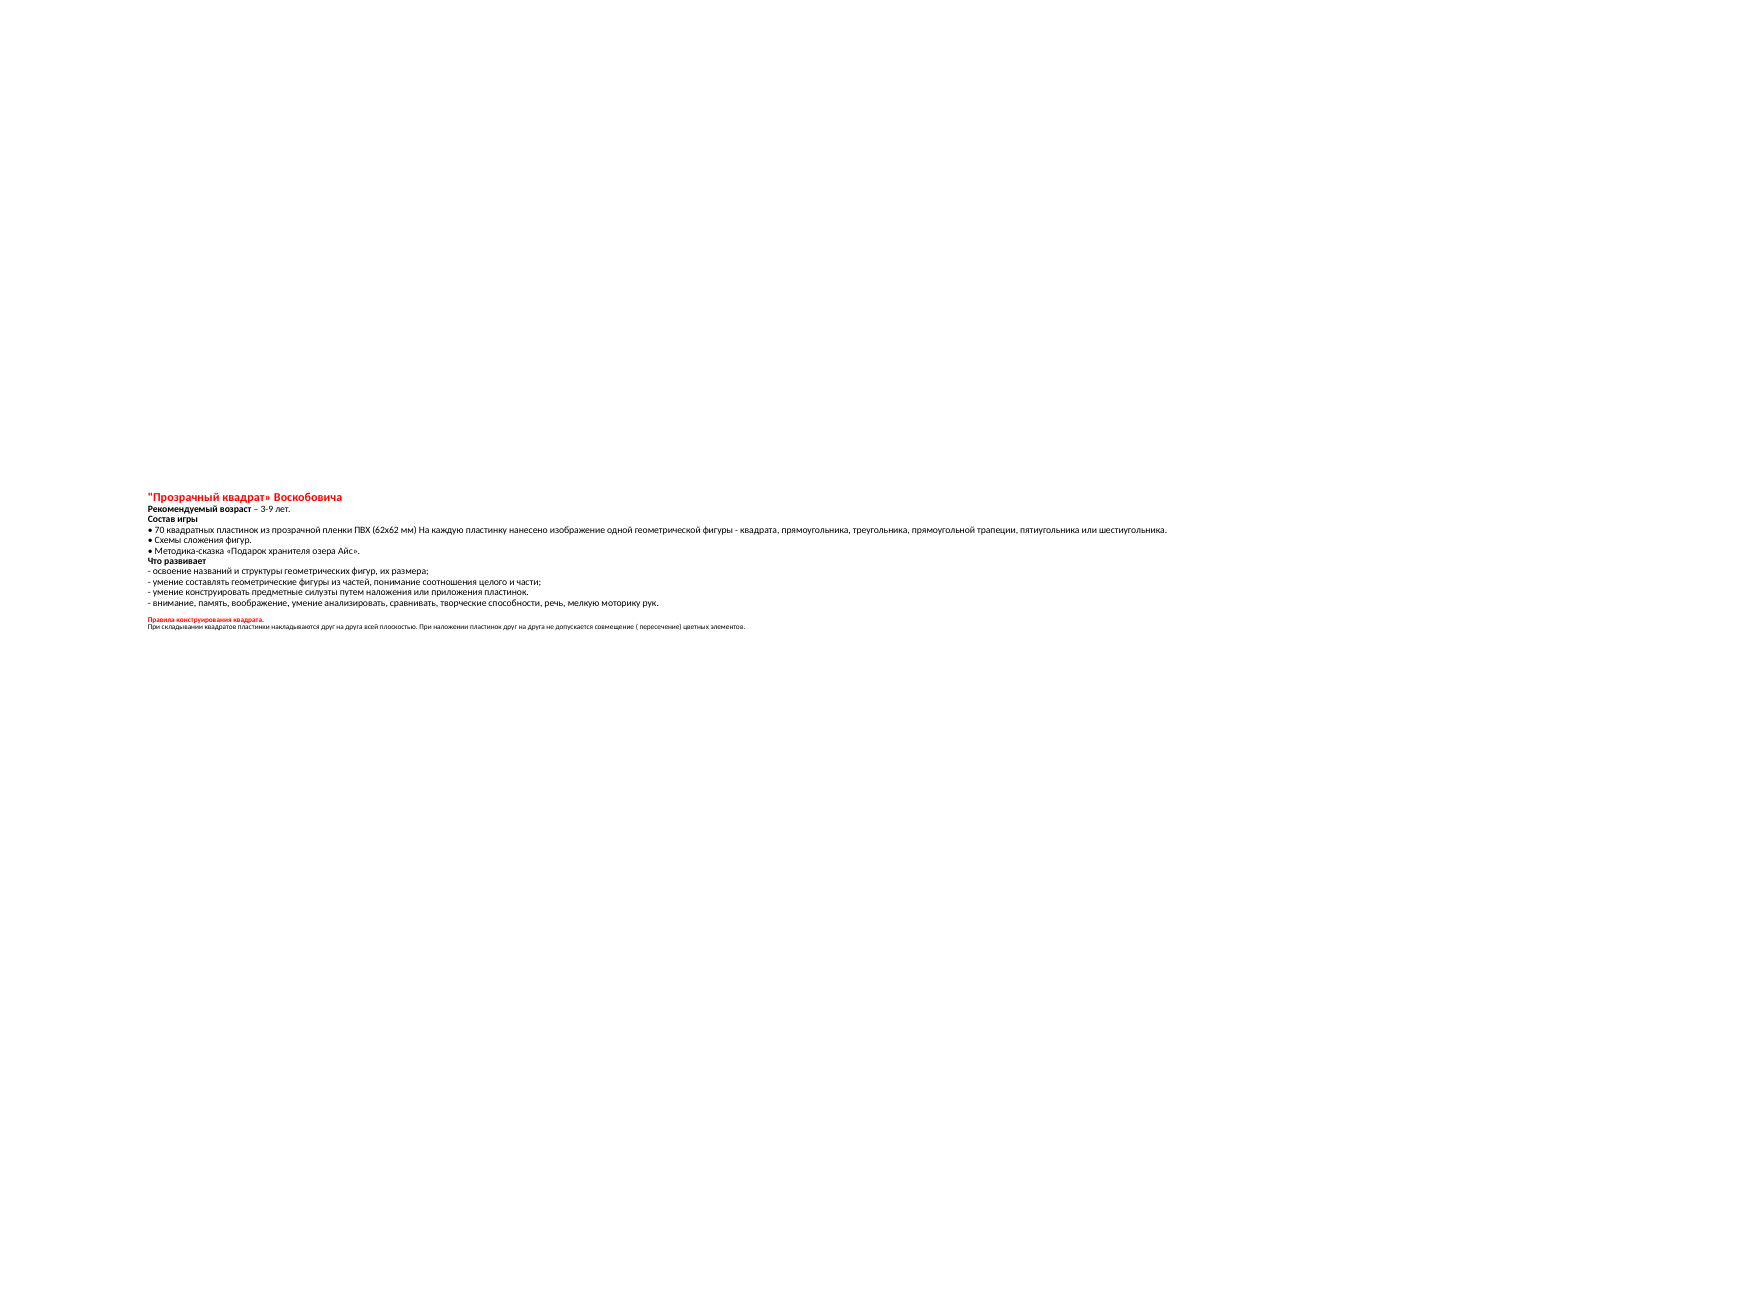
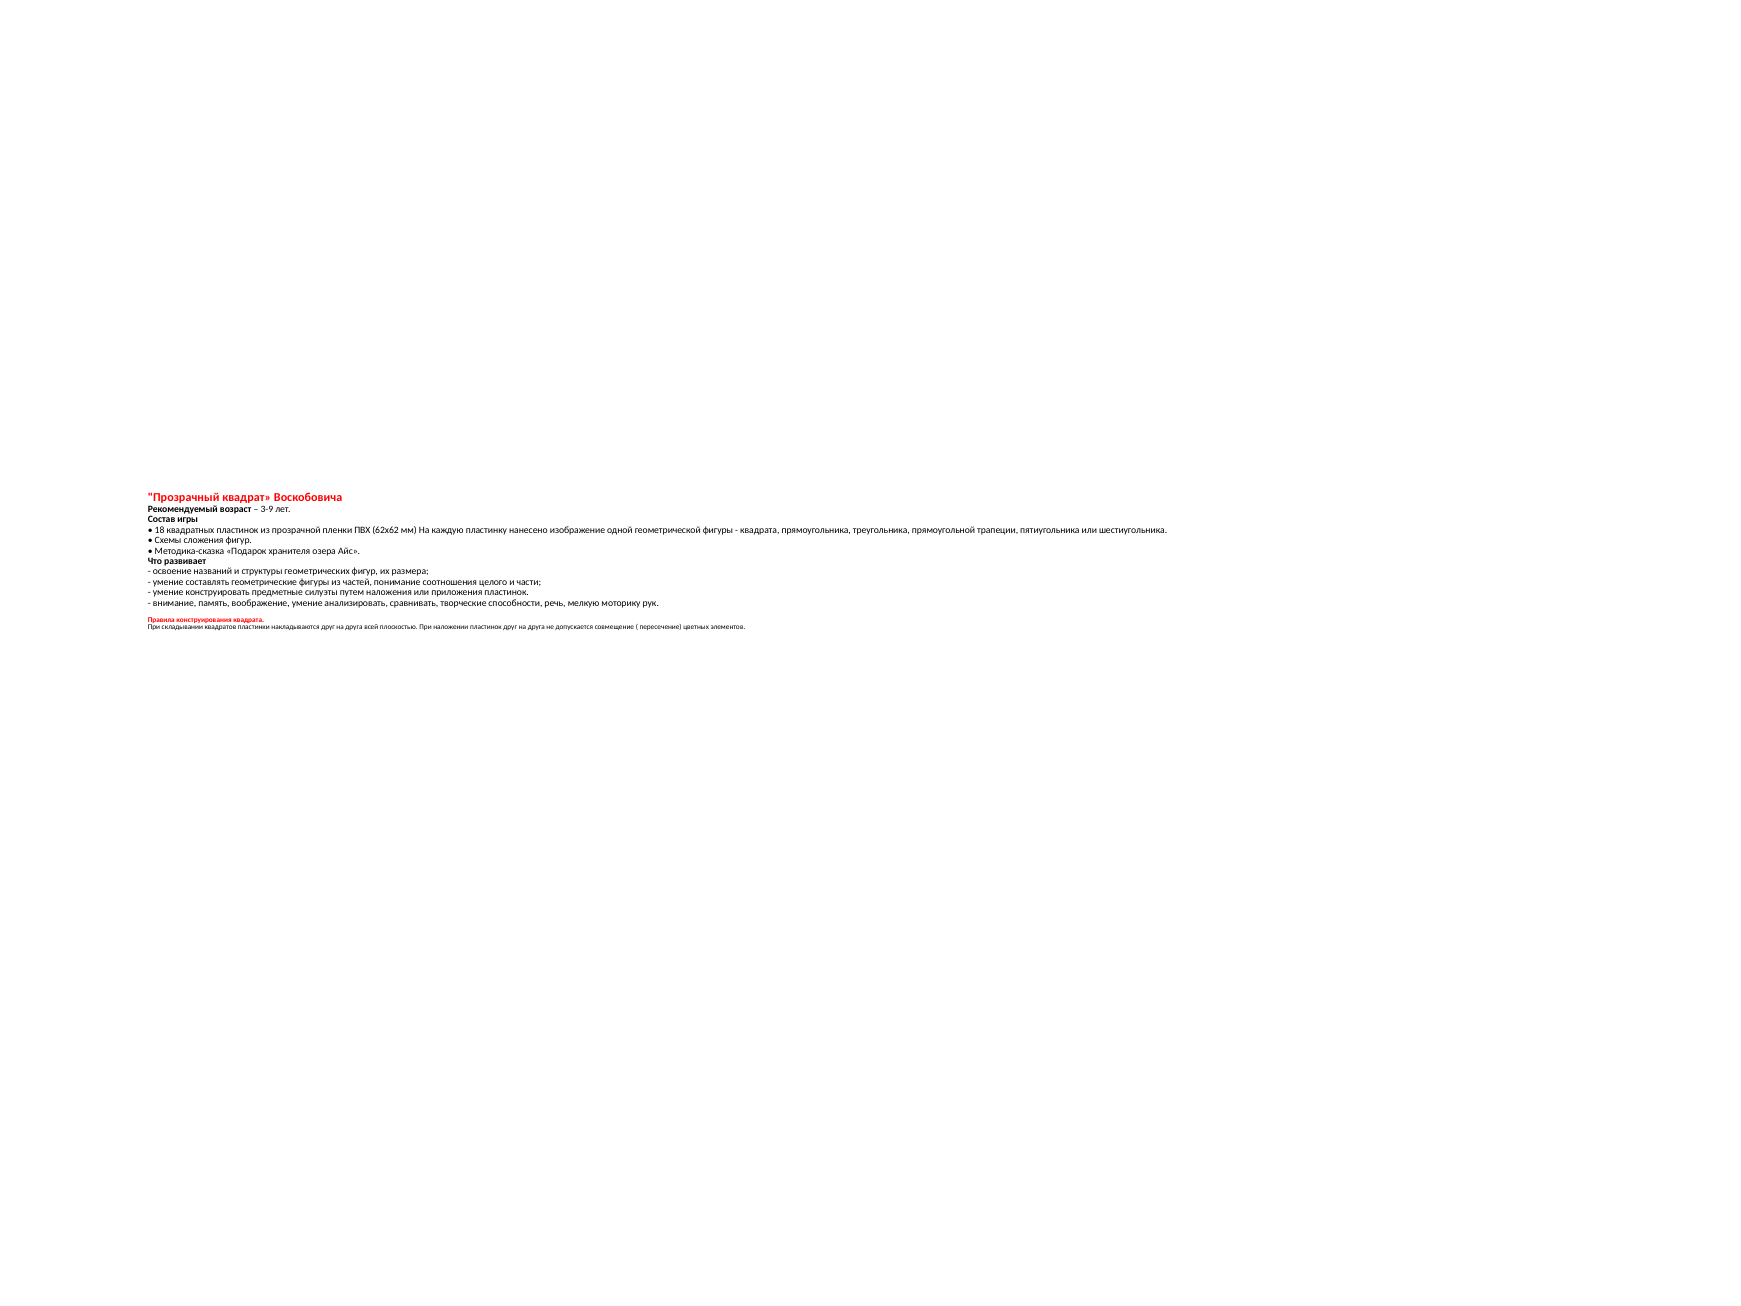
70: 70 -> 18
